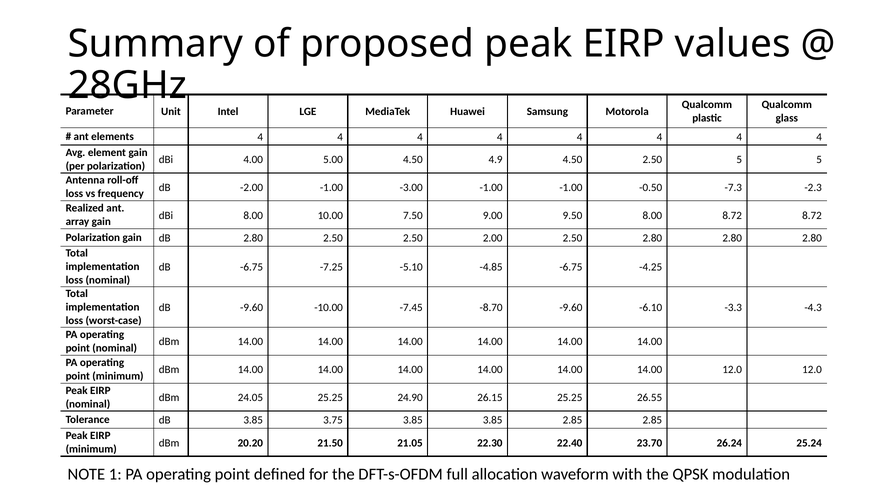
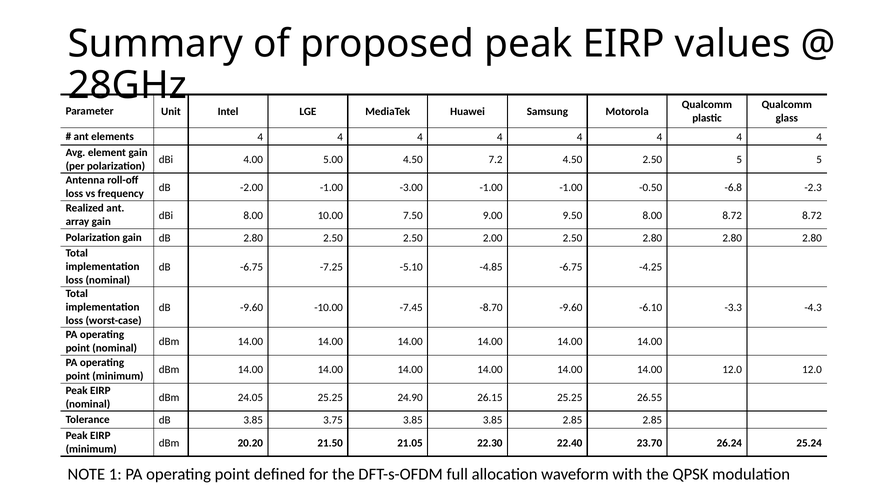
4.9: 4.9 -> 7.2
-7.3: -7.3 -> -6.8
